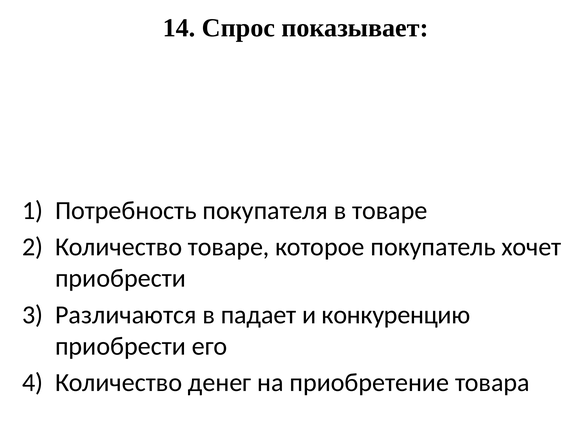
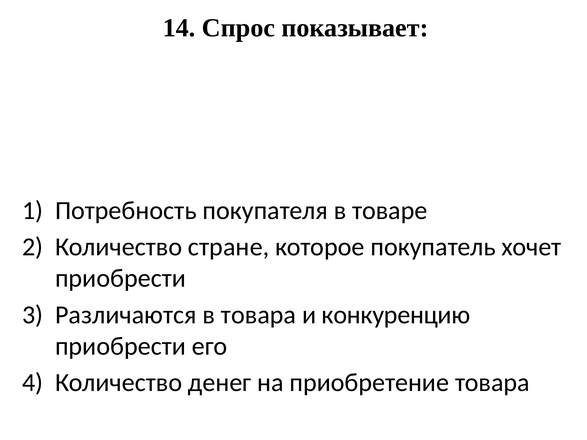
Количество товаре: товаре -> стране
в падает: падает -> товара
